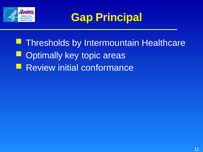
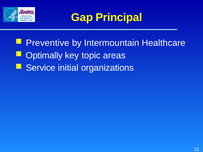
Thresholds: Thresholds -> Preventive
Review: Review -> Service
conformance: conformance -> organizations
